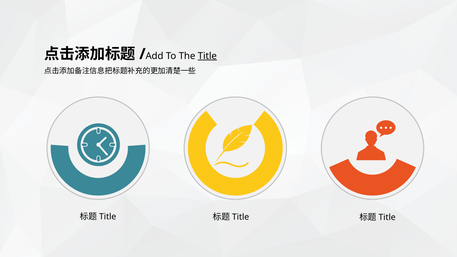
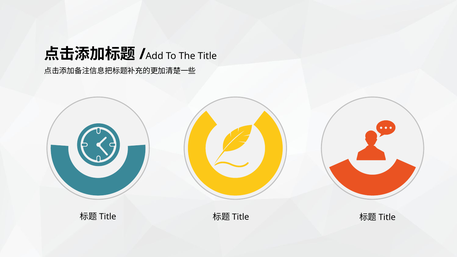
Title underline: present -> none
